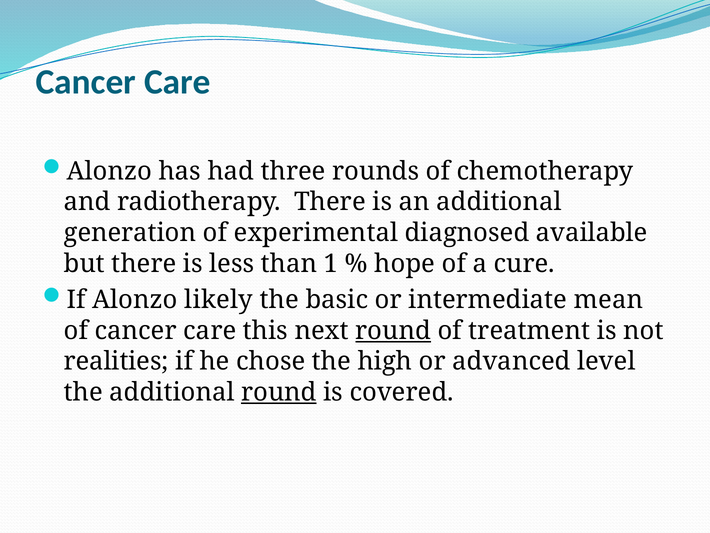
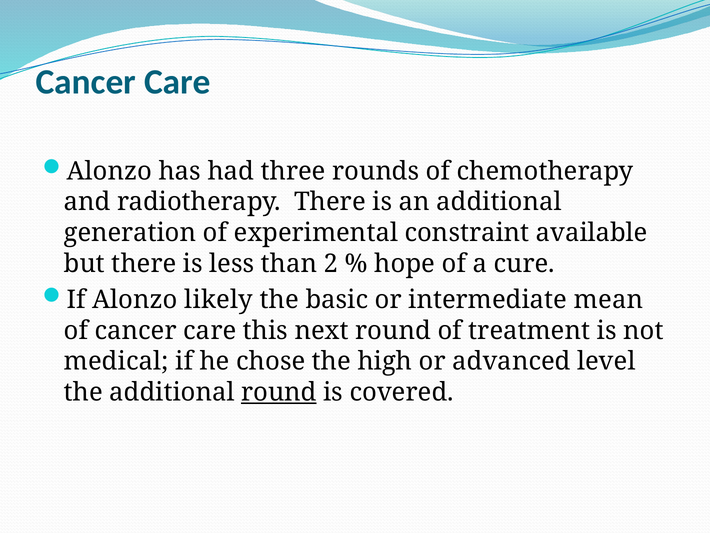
diagnosed: diagnosed -> constraint
1: 1 -> 2
round at (393, 330) underline: present -> none
realities: realities -> medical
